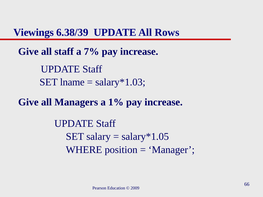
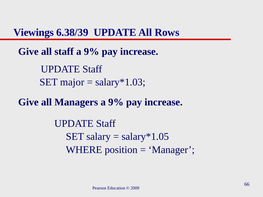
staff a 7%: 7% -> 9%
lname: lname -> major
Managers a 1%: 1% -> 9%
